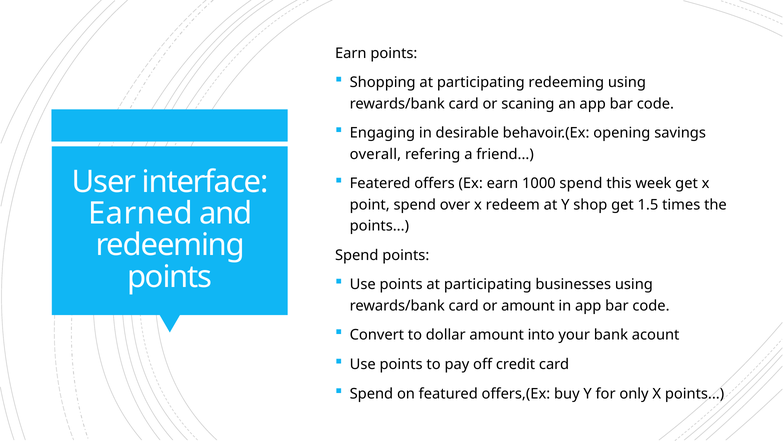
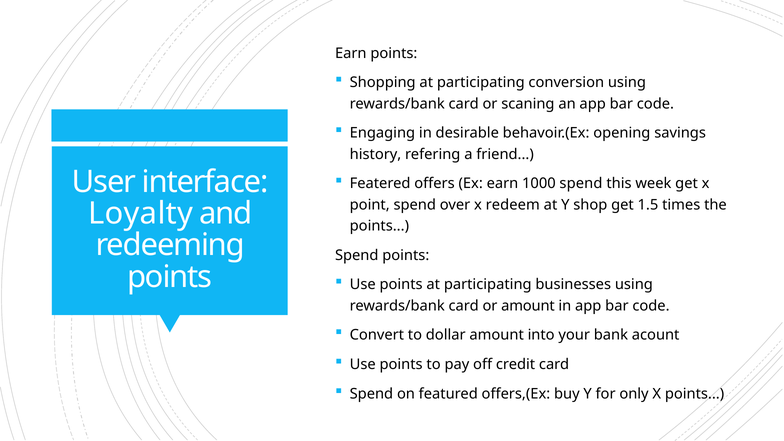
participating redeeming: redeeming -> conversion
overall: overall -> history
Earned: Earned -> Loyalty
